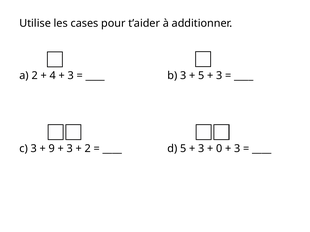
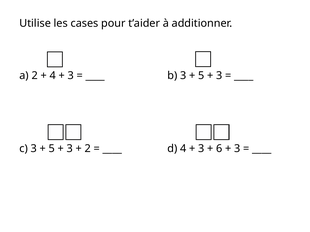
9 at (52, 149): 9 -> 5
d 5: 5 -> 4
0: 0 -> 6
